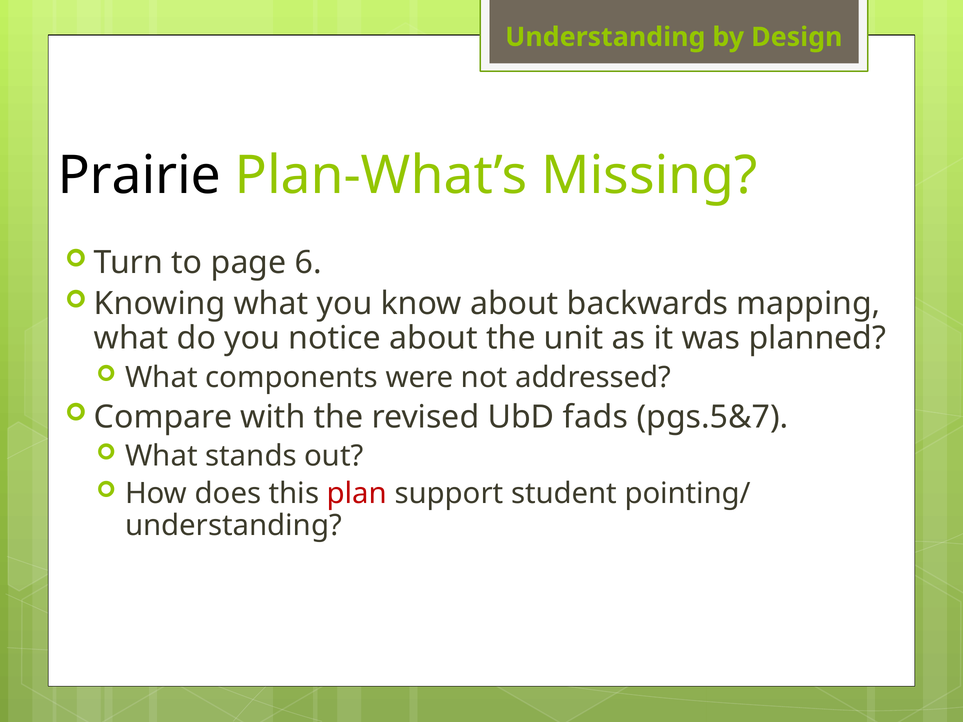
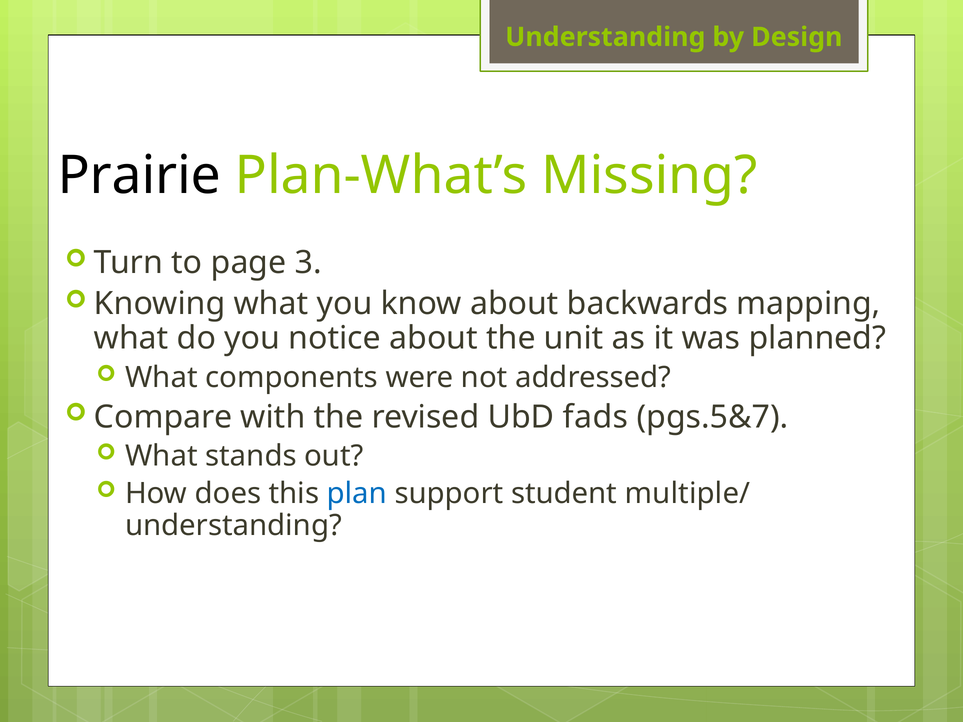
6: 6 -> 3
plan colour: red -> blue
pointing/: pointing/ -> multiple/
